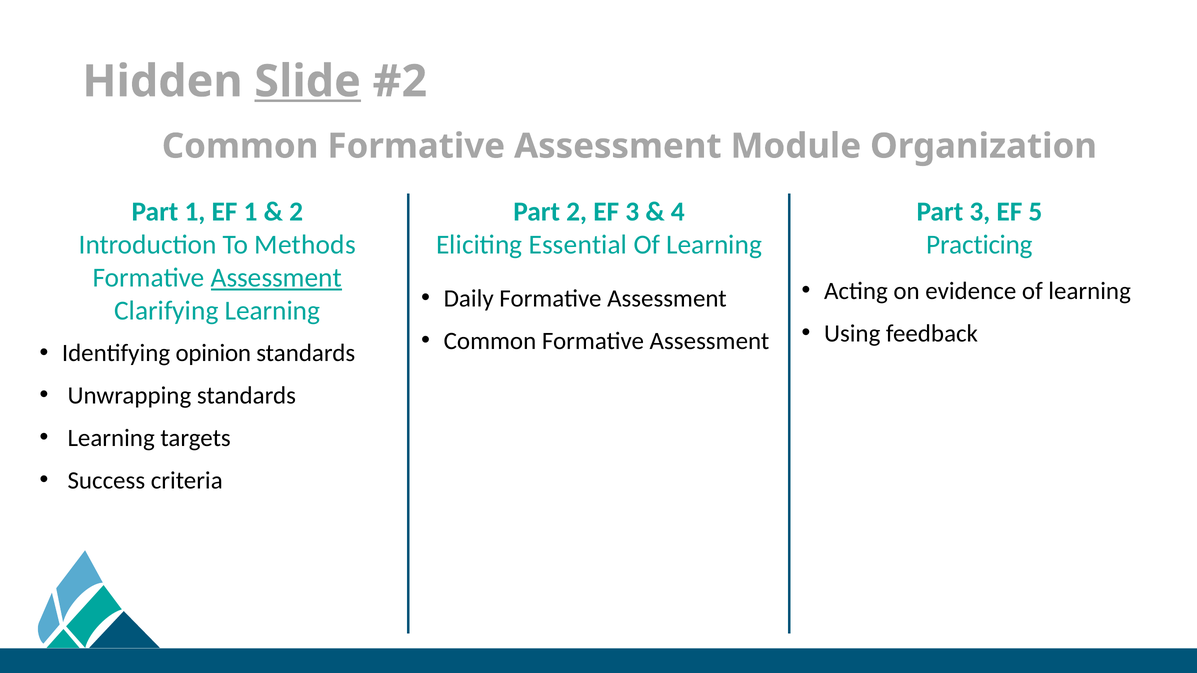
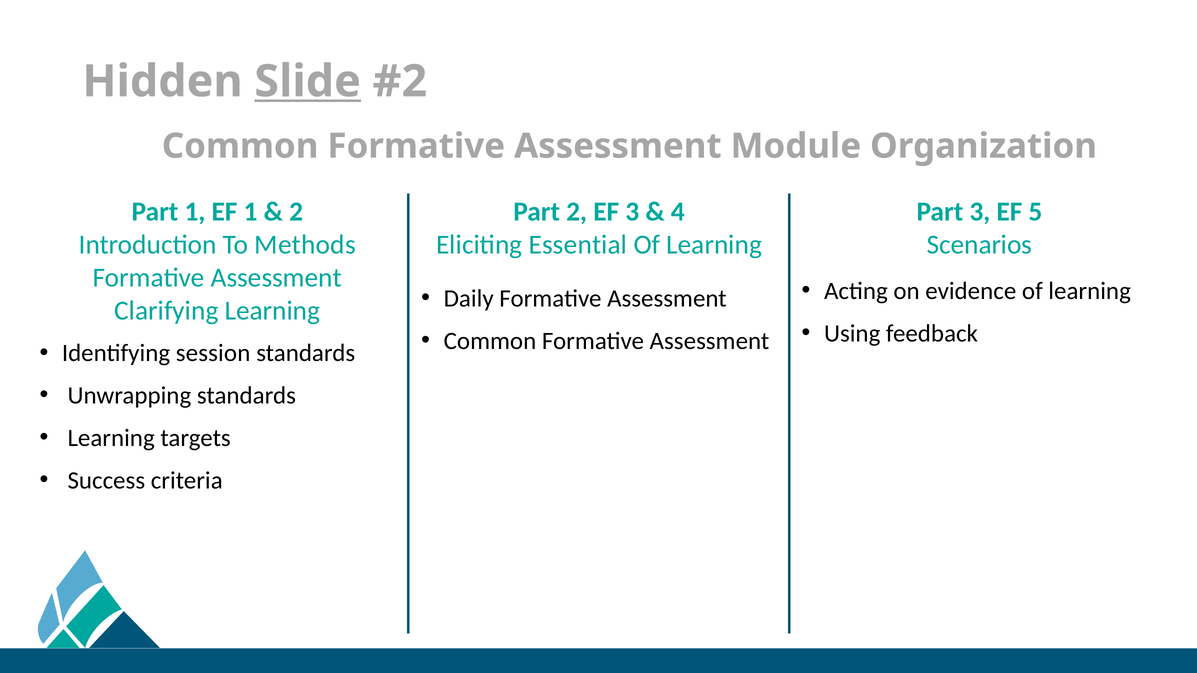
Practicing: Practicing -> Scenarios
Assessment at (276, 278) underline: present -> none
opinion: opinion -> session
